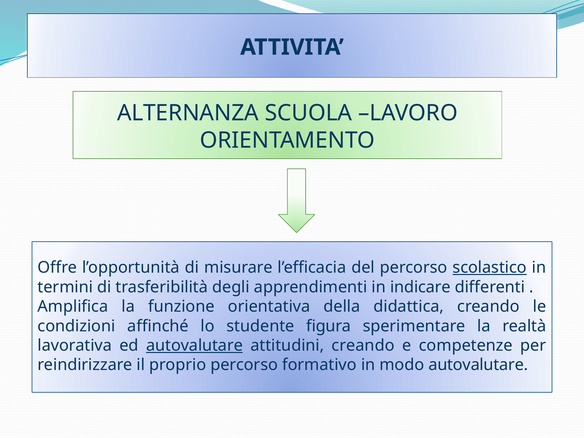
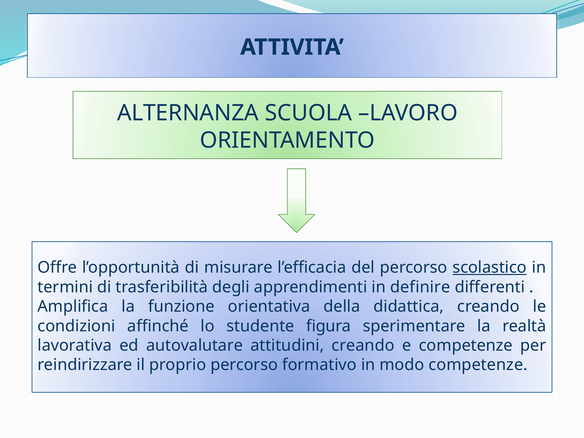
indicare: indicare -> definire
autovalutare at (195, 345) underline: present -> none
modo autovalutare: autovalutare -> competenze
